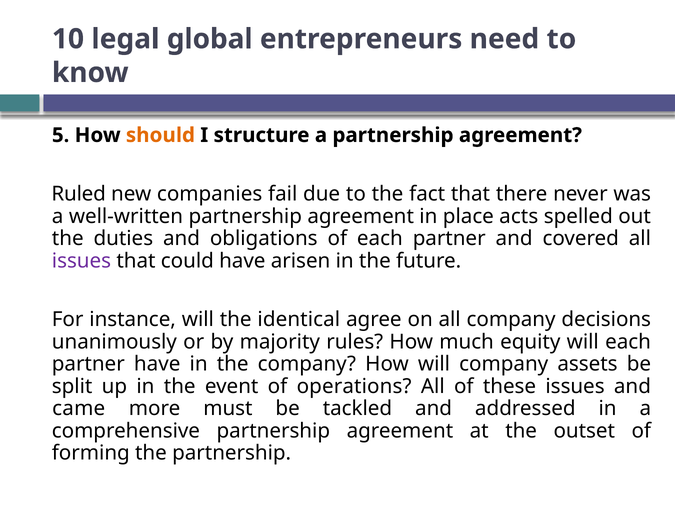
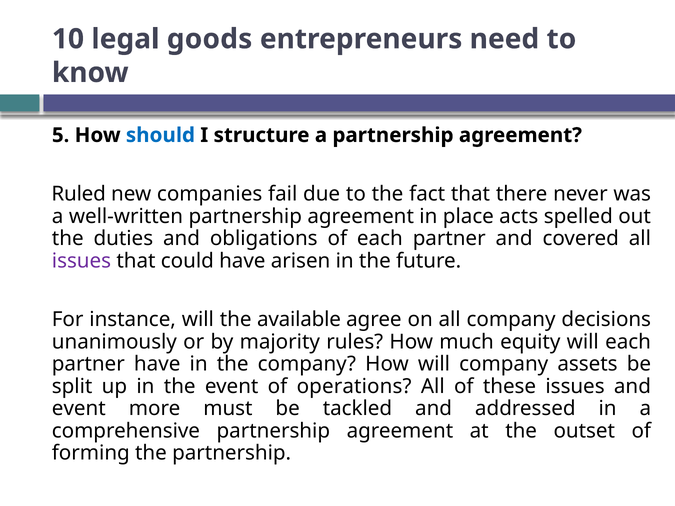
global: global -> goods
should colour: orange -> blue
identical: identical -> available
came at (79, 409): came -> event
